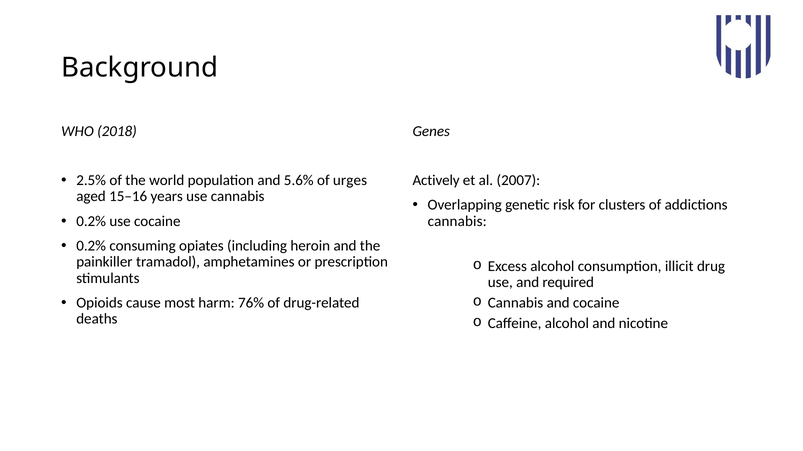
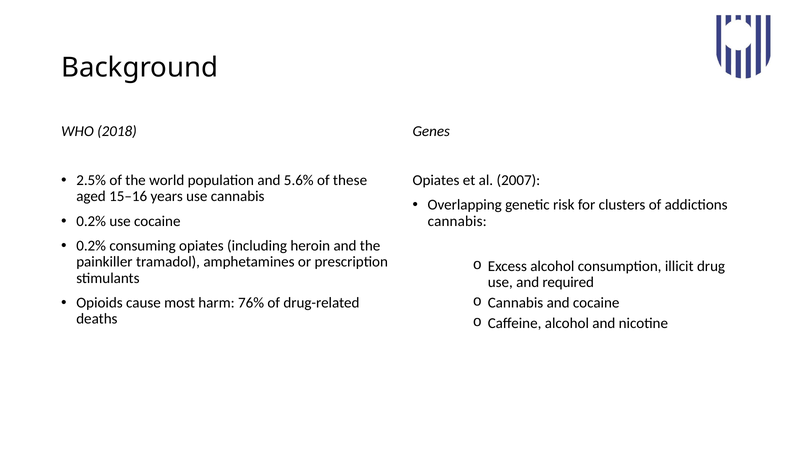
urges: urges -> these
Actively at (436, 181): Actively -> Opiates
